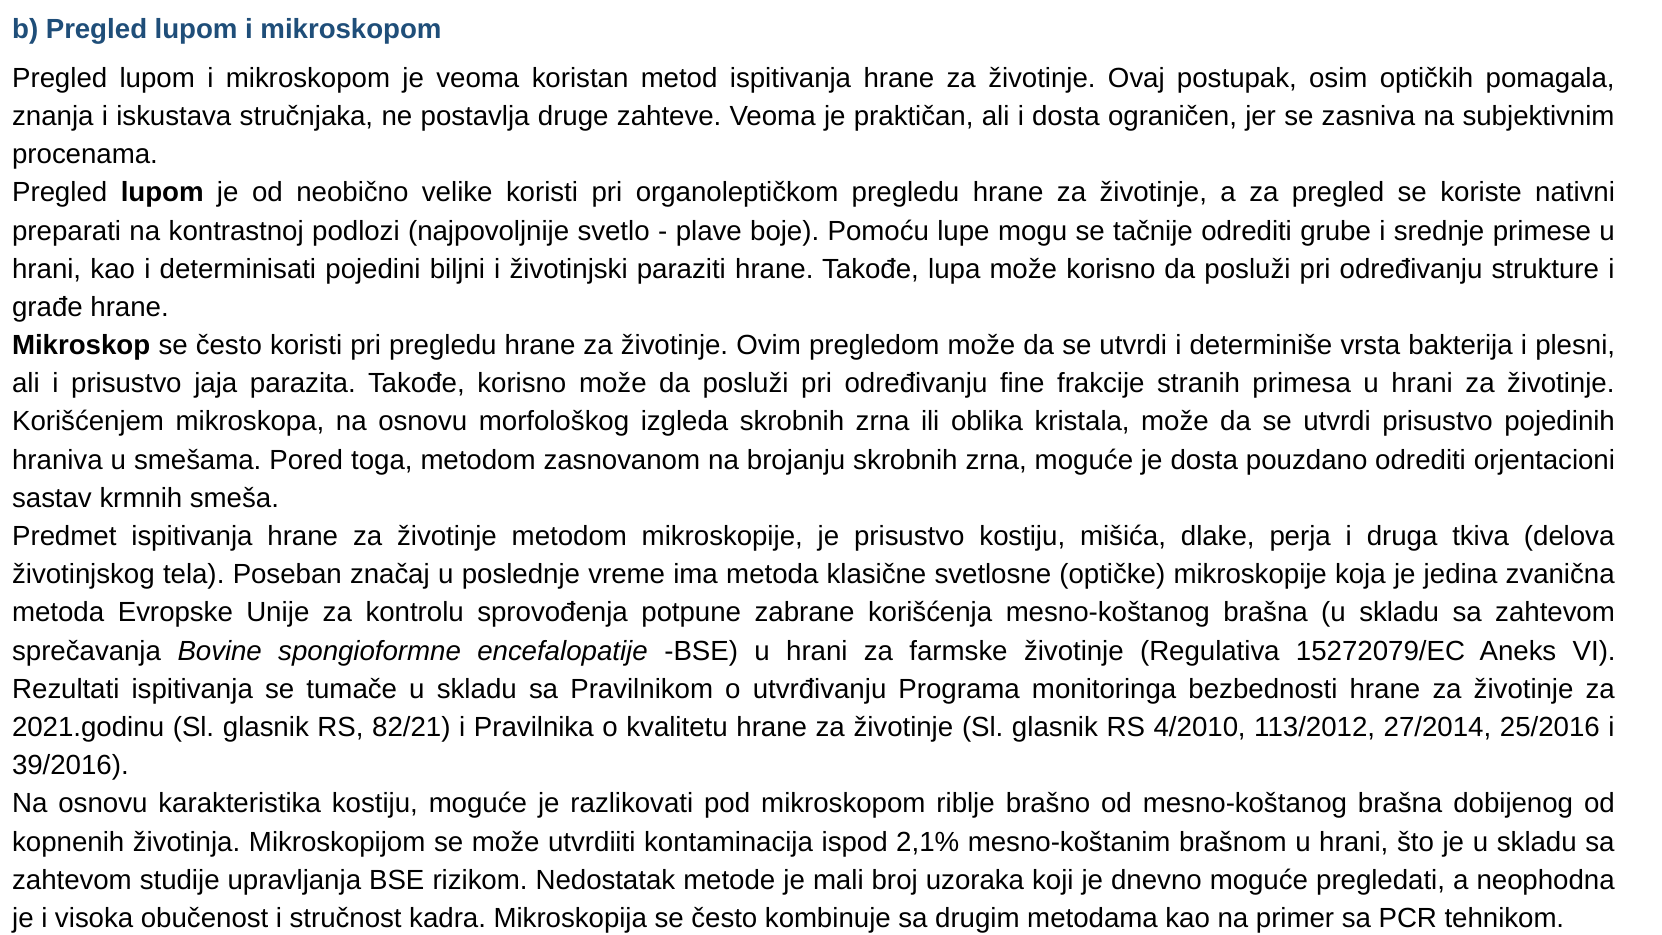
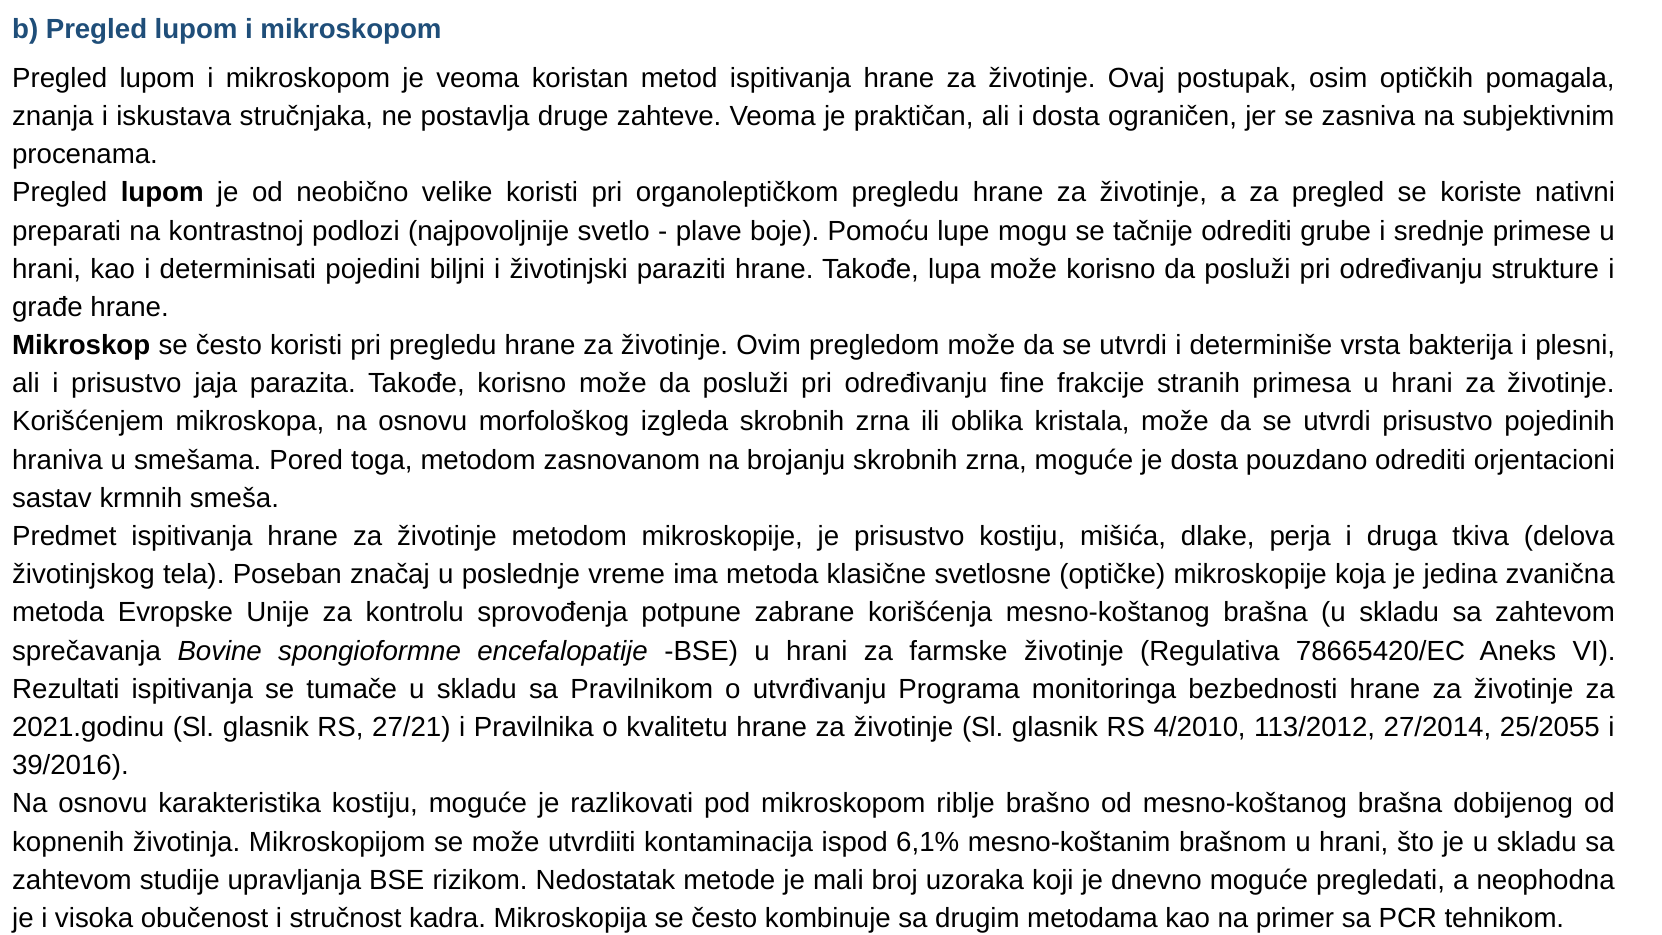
15272079/EC: 15272079/EC -> 78665420/EC
82/21: 82/21 -> 27/21
25/2016: 25/2016 -> 25/2055
2,1%: 2,1% -> 6,1%
